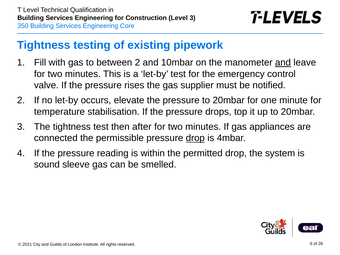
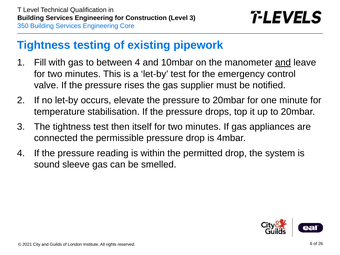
between 2: 2 -> 4
after: after -> itself
drop at (195, 138) underline: present -> none
